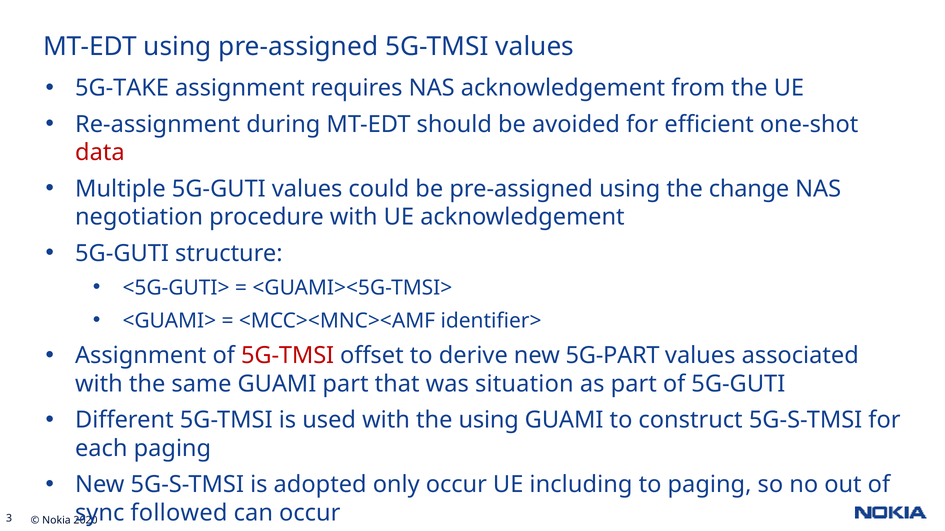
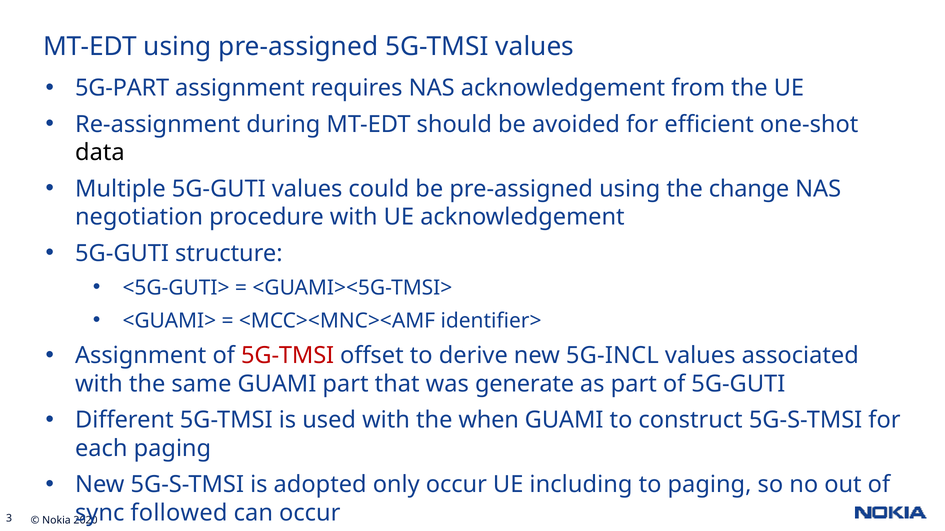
5G-TAKE: 5G-TAKE -> 5G-PART
data colour: red -> black
5G-PART: 5G-PART -> 5G-INCL
situation: situation -> generate
the using: using -> when
